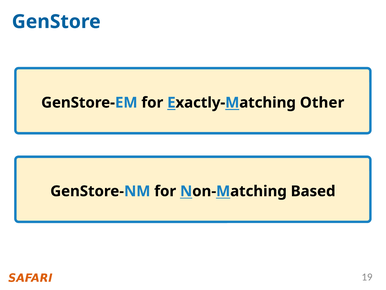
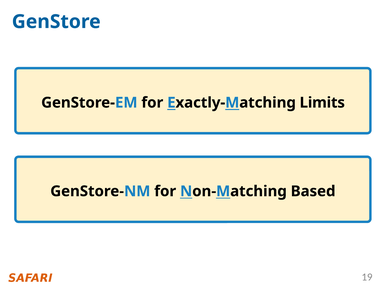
Other: Other -> Limits
